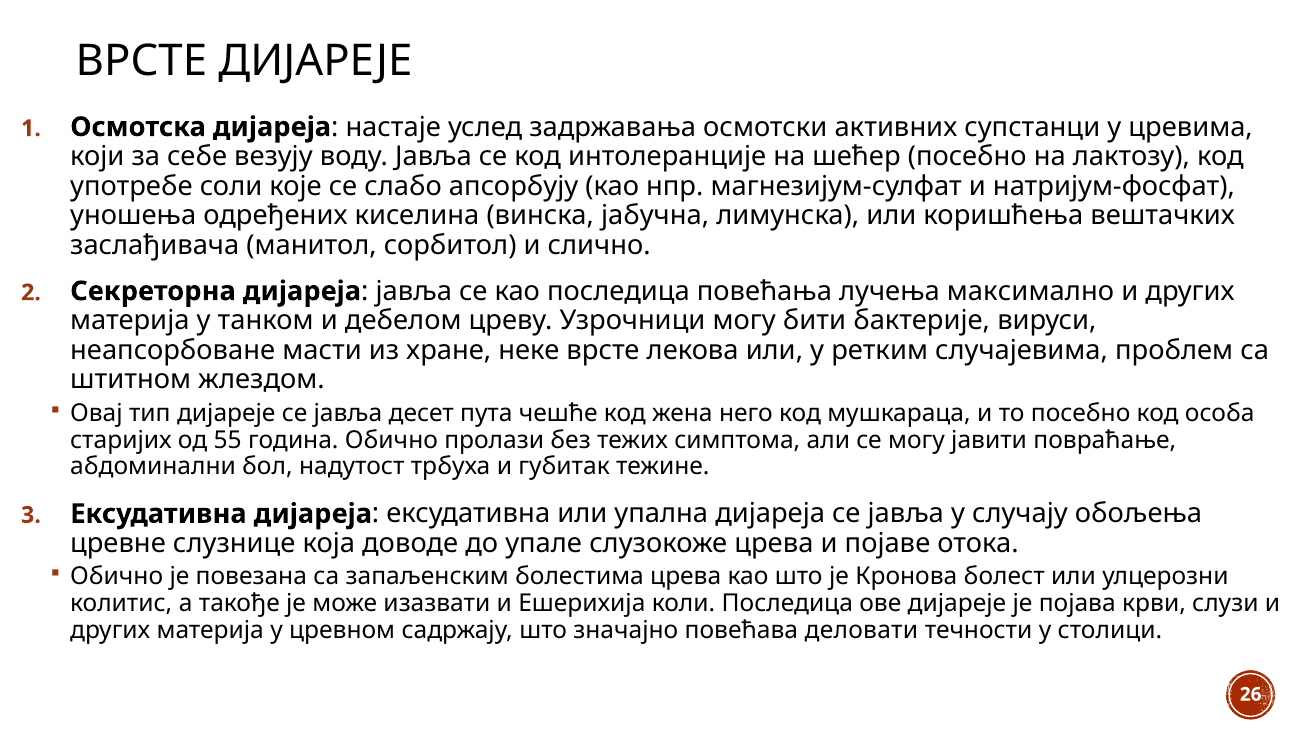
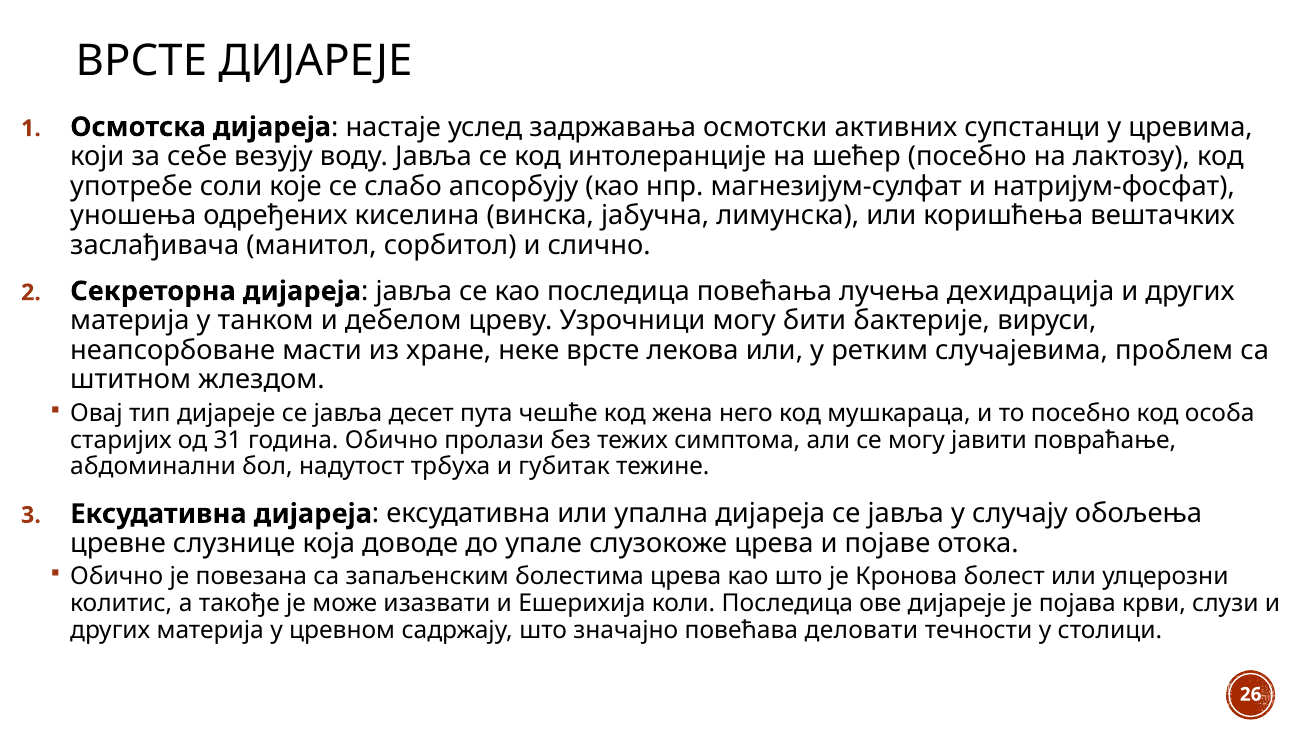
максимално: максимално -> дехидрација
55: 55 -> 31
